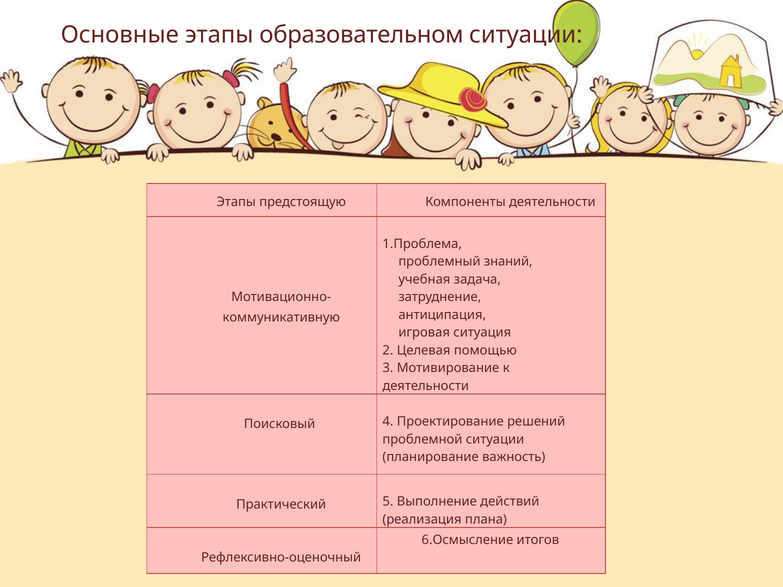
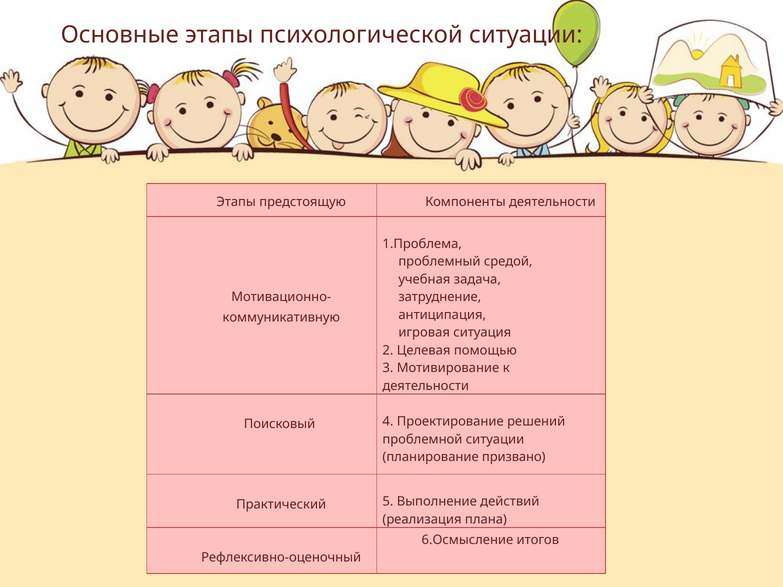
образовательном: образовательном -> психологической
знаний: знаний -> средой
важность: важность -> призвано
